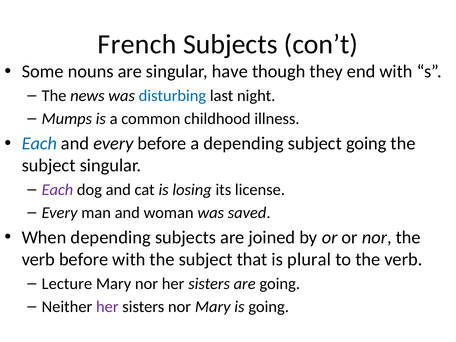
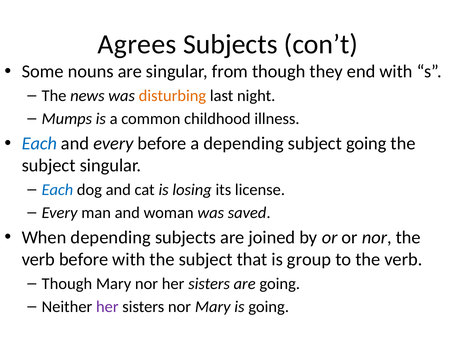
French: French -> Agrees
have: have -> from
disturbing colour: blue -> orange
Each at (57, 190) colour: purple -> blue
plural: plural -> group
Lecture at (67, 284): Lecture -> Though
